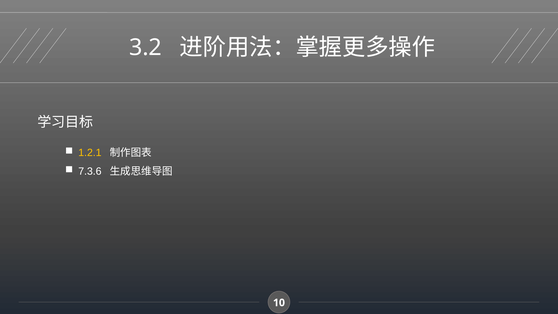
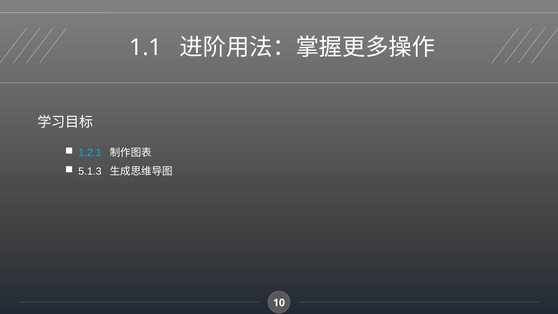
3.2: 3.2 -> 1.1
1.2.1 colour: yellow -> light blue
7.3.6: 7.3.6 -> 5.1.3
